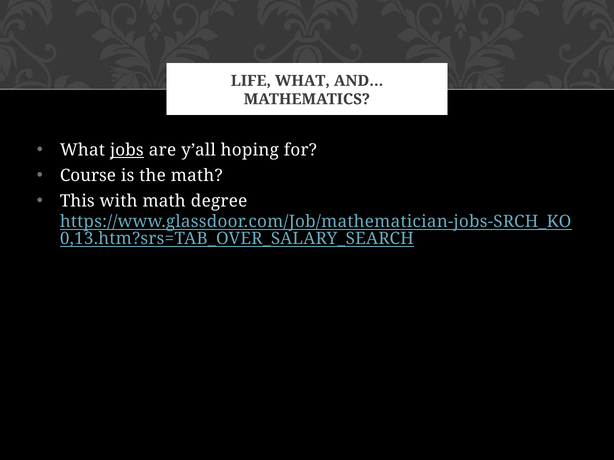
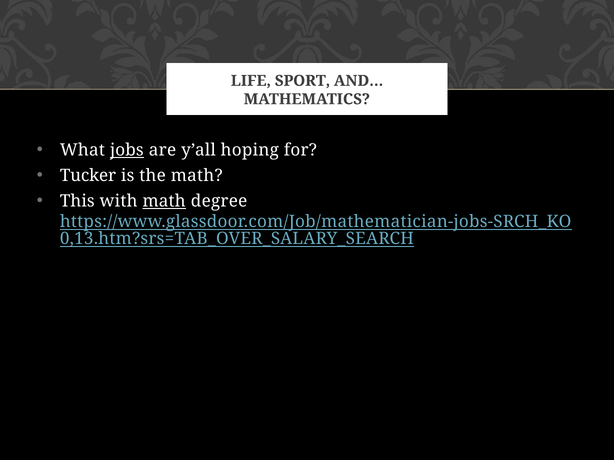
LIFE WHAT: WHAT -> SPORT
Course: Course -> Tucker
math at (164, 201) underline: none -> present
